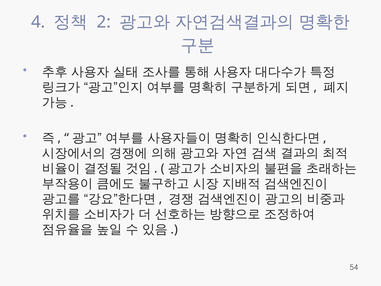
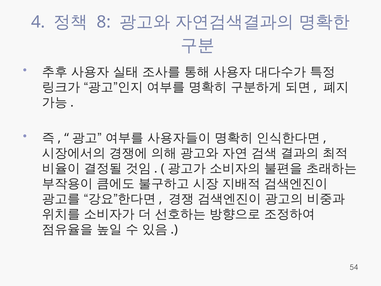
2: 2 -> 8
